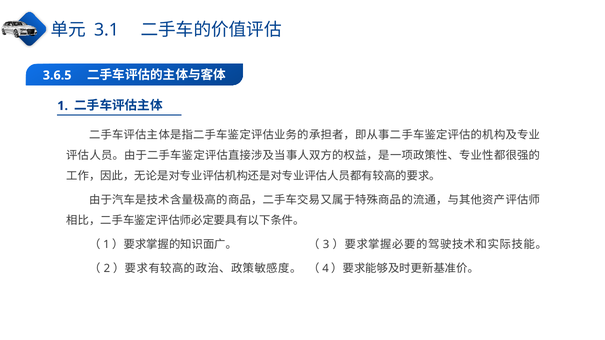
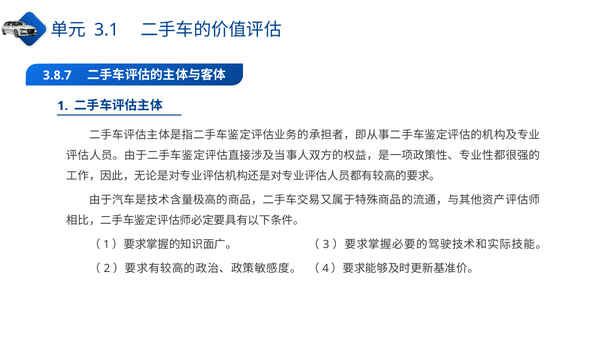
3.6.5: 3.6.5 -> 3.8.7
